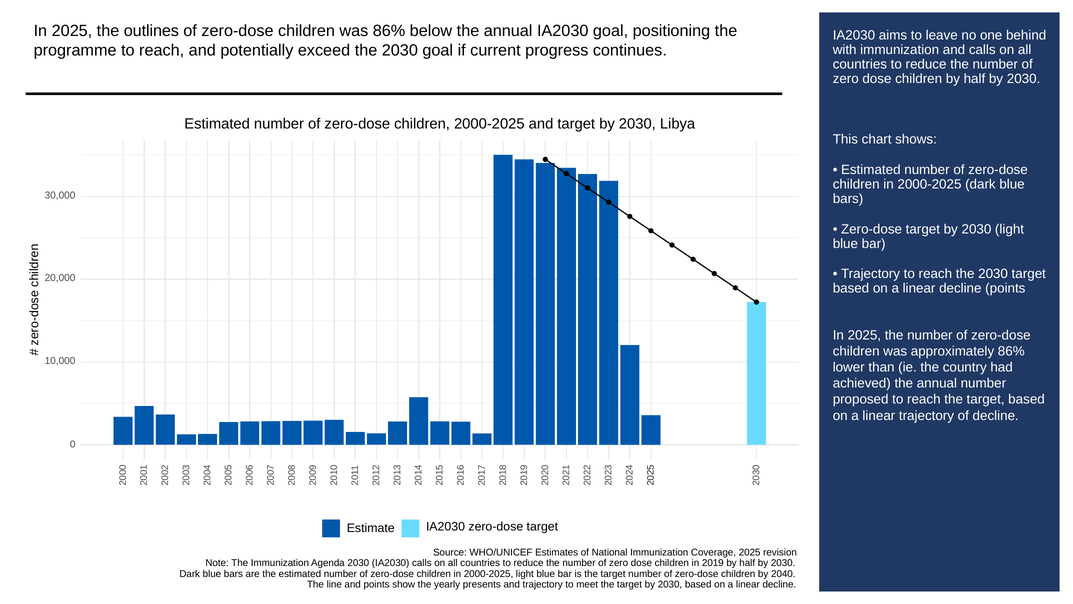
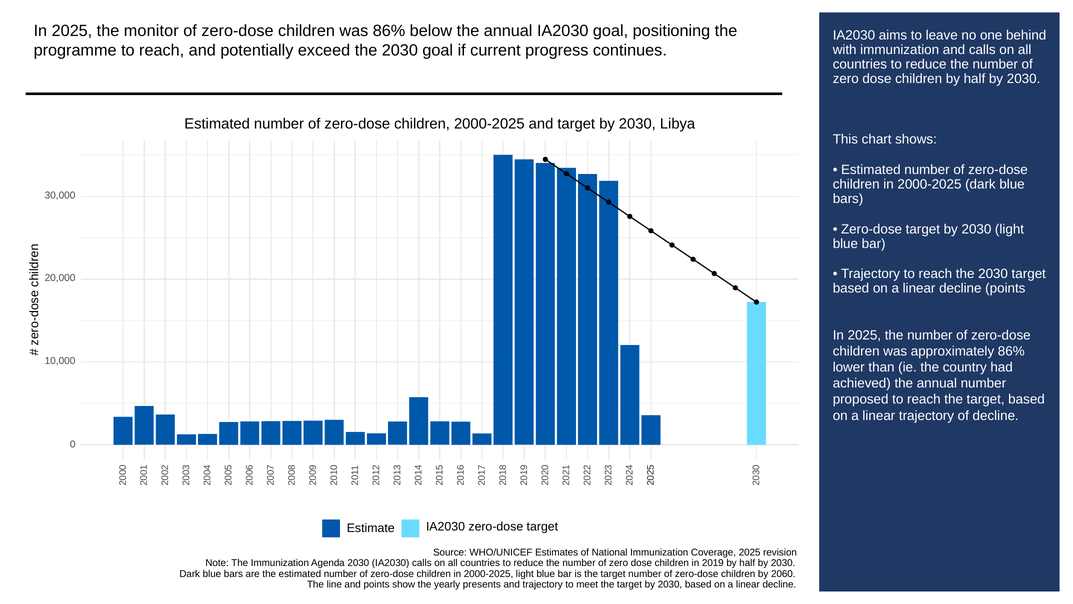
outlines: outlines -> monitor
2040: 2040 -> 2060
